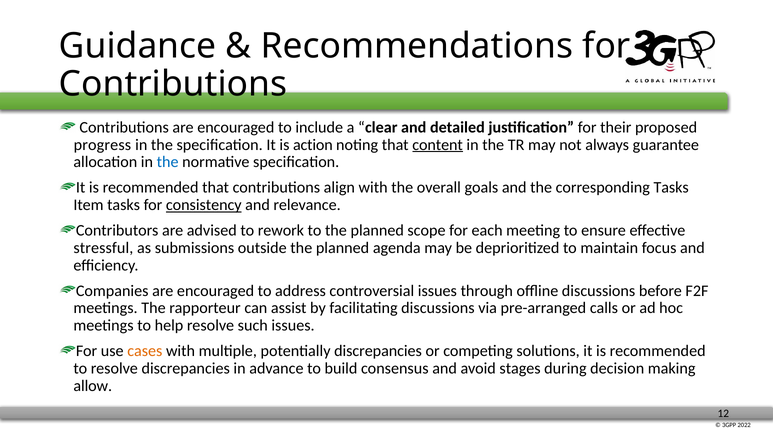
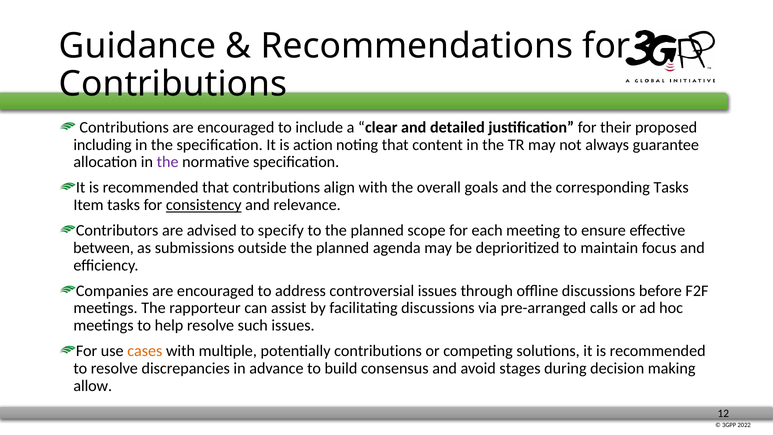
progress: progress -> including
content underline: present -> none
the at (168, 162) colour: blue -> purple
rework: rework -> specify
stressful: stressful -> between
potentially discrepancies: discrepancies -> contributions
